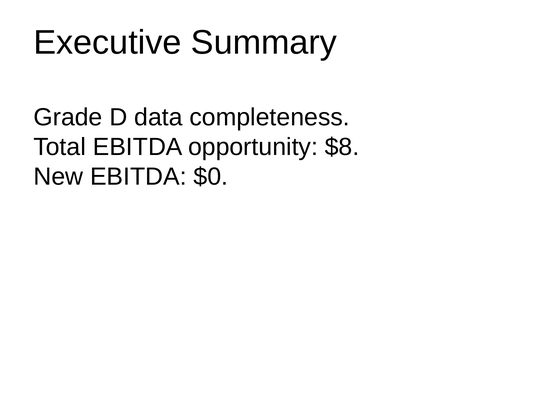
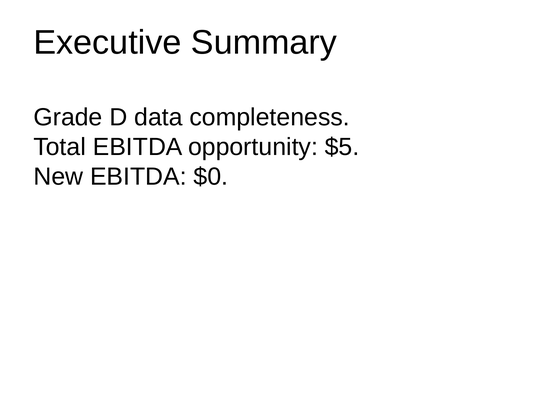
$8: $8 -> $5
